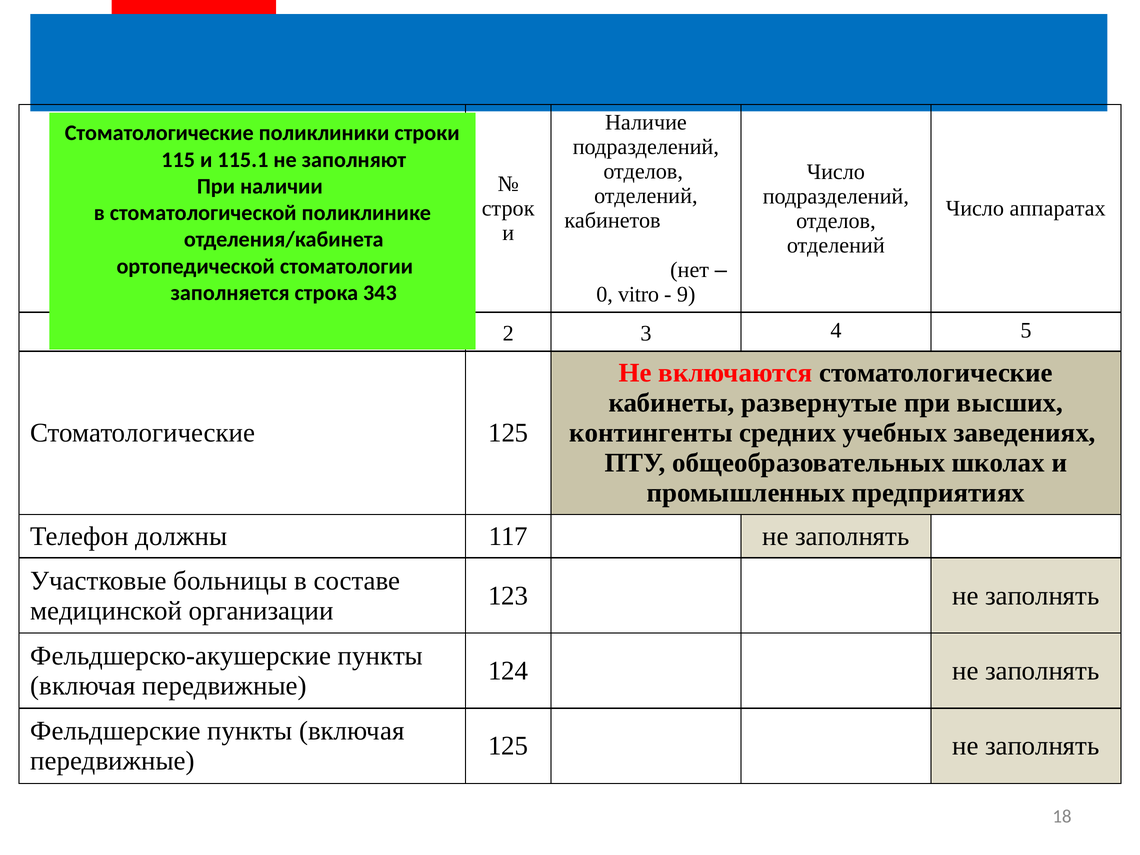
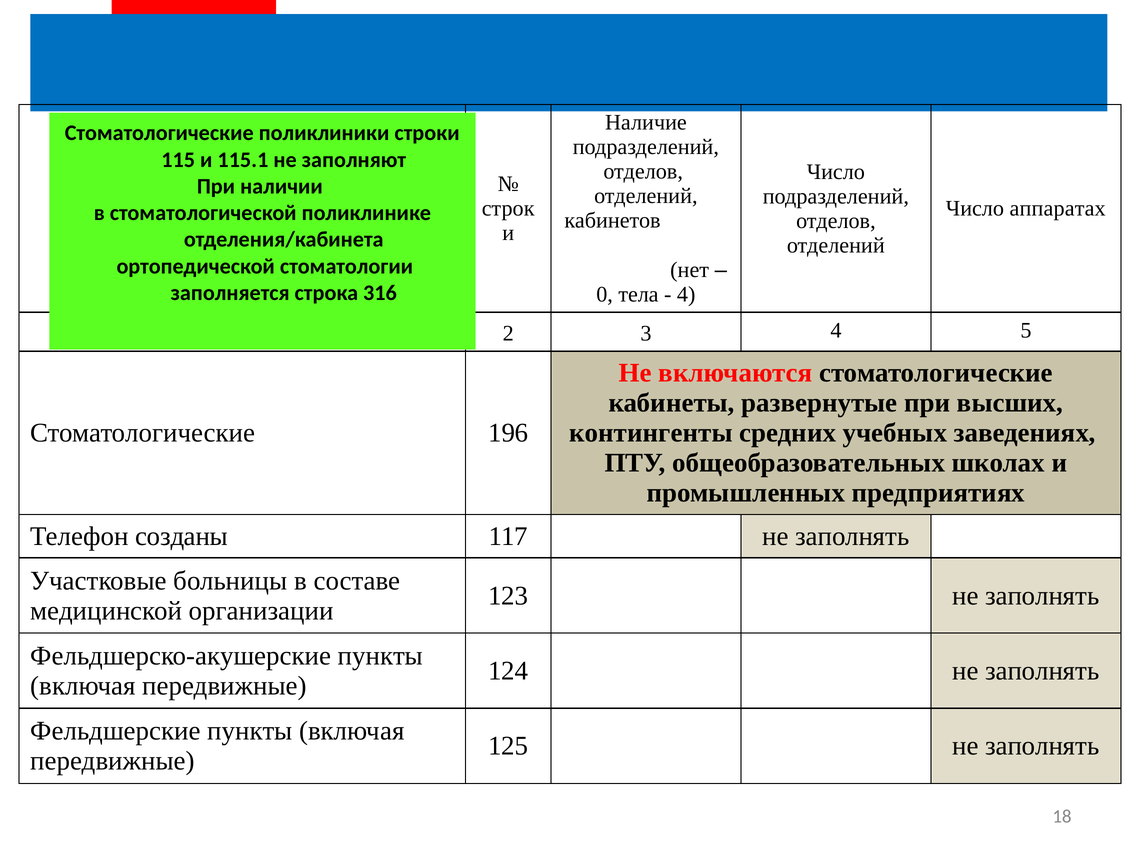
343: 343 -> 316
vitro: vitro -> тела
9 at (686, 295): 9 -> 4
Стоматологические 125: 125 -> 196
должны: должны -> созданы
